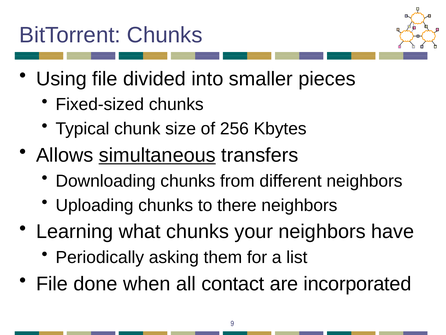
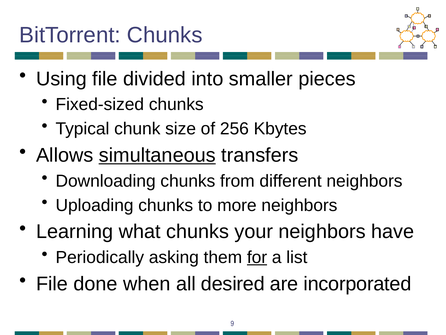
there: there -> more
for underline: none -> present
contact: contact -> desired
